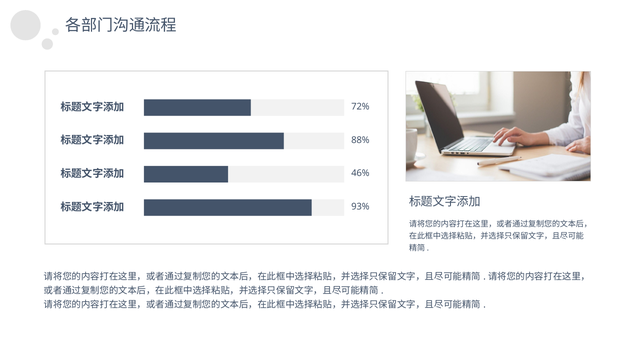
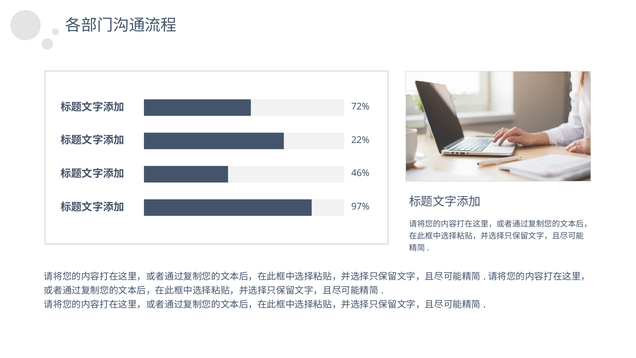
88%: 88% -> 22%
93%: 93% -> 97%
